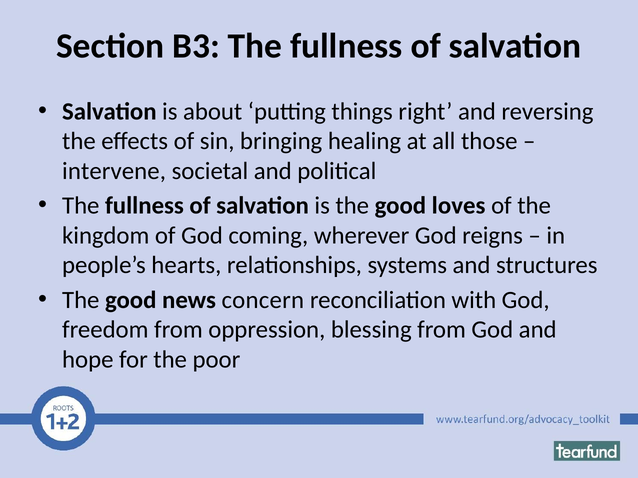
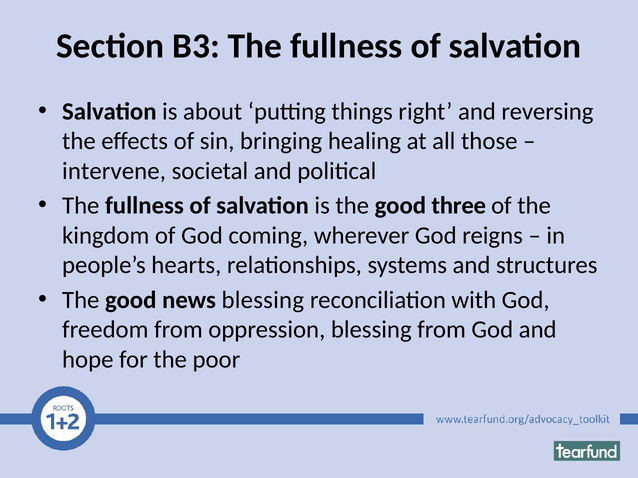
loves: loves -> three
news concern: concern -> blessing
